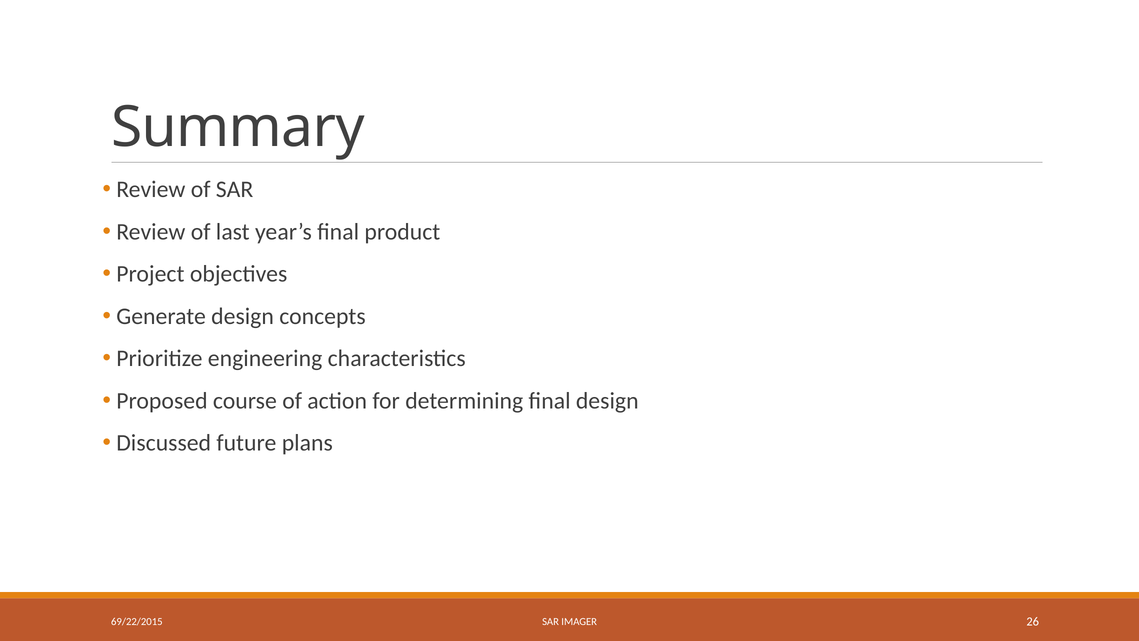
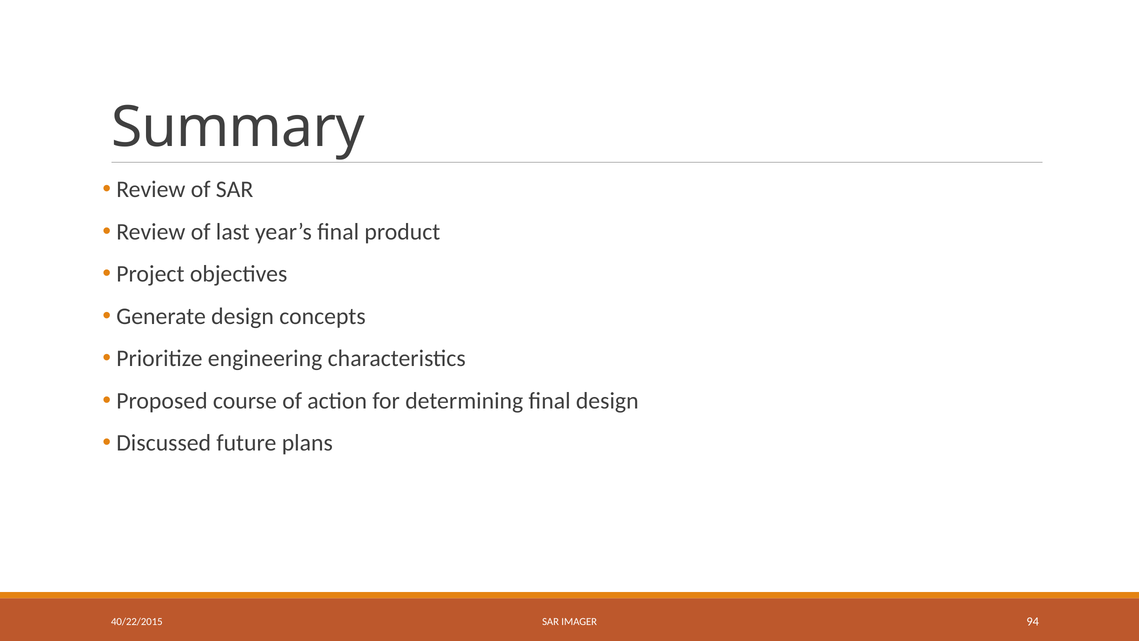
69/22/2015: 69/22/2015 -> 40/22/2015
26: 26 -> 94
